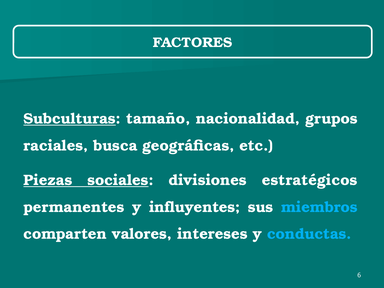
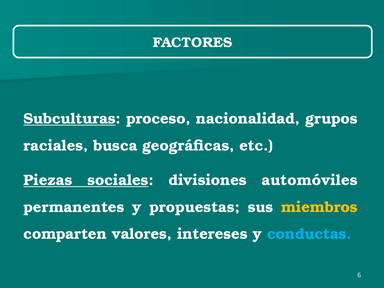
tamaño: tamaño -> proceso
estratégicos: estratégicos -> automóviles
influyentes: influyentes -> propuestas
miembros colour: light blue -> yellow
